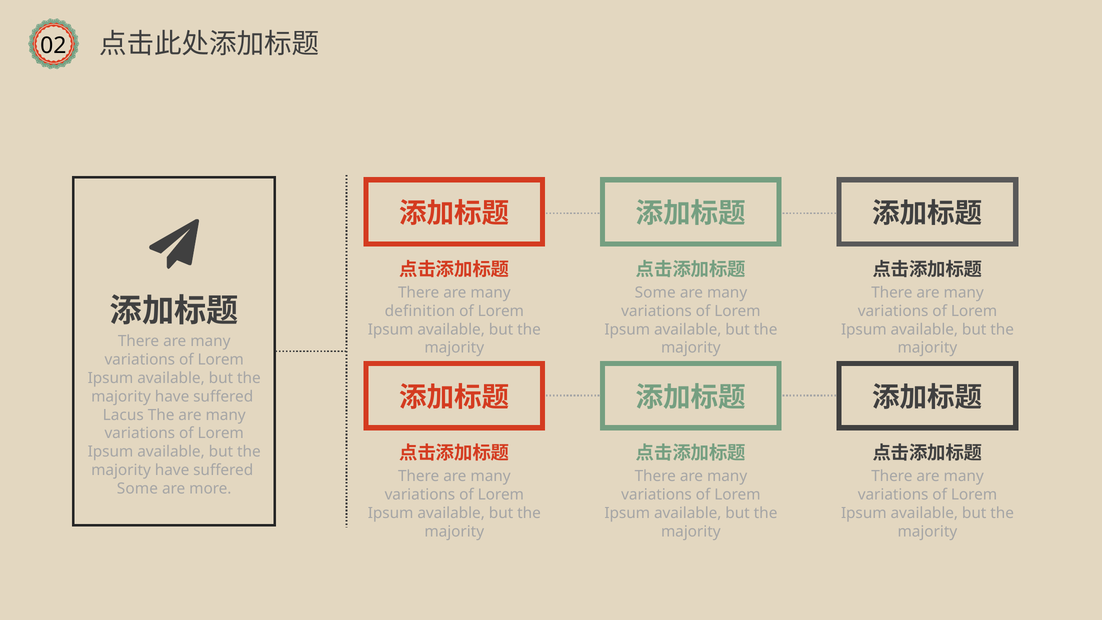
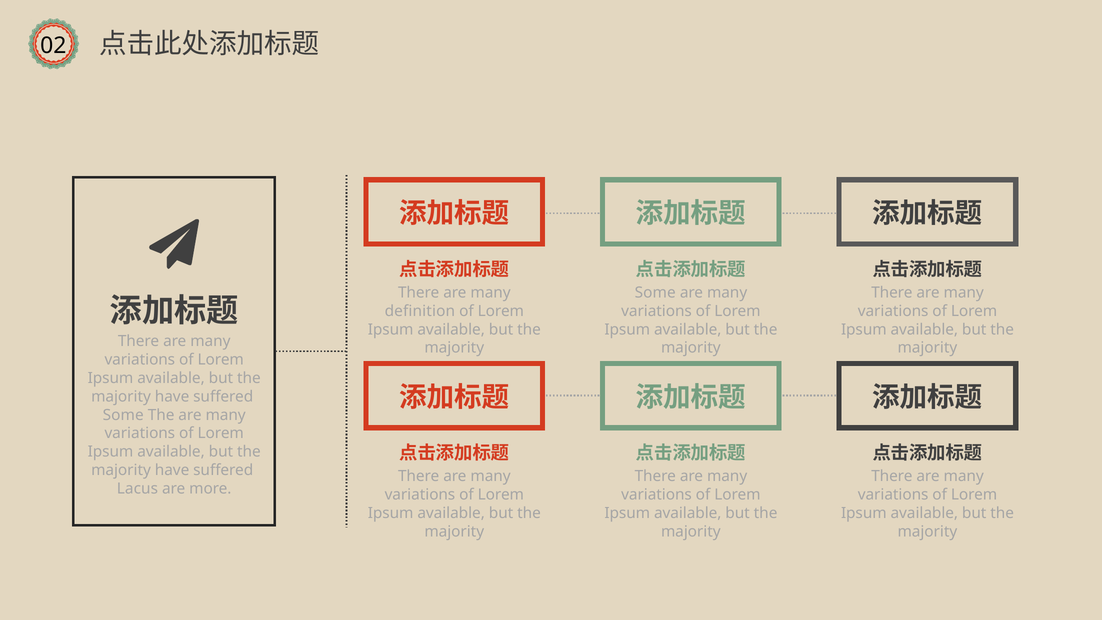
Lacus at (123, 415): Lacus -> Some
Some at (137, 488): Some -> Lacus
